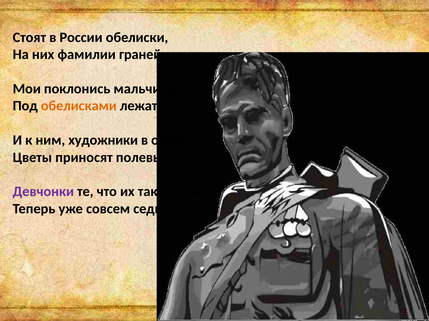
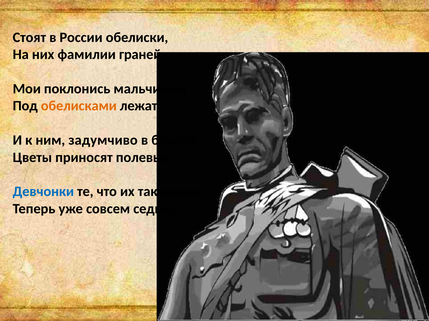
художники: художники -> задумчиво
ордена: ордена -> близко
Девчонки colour: purple -> blue
